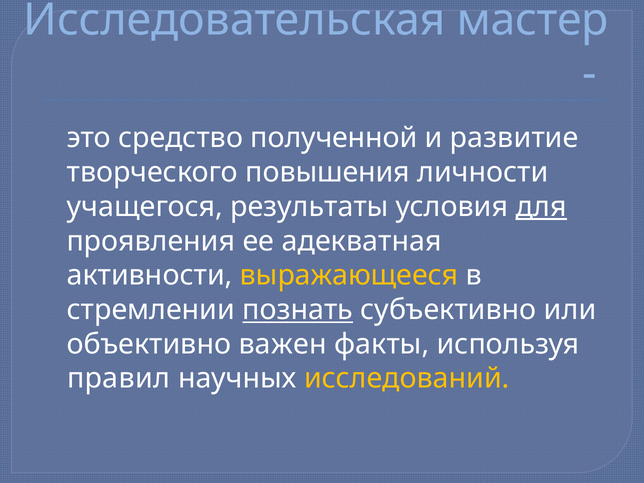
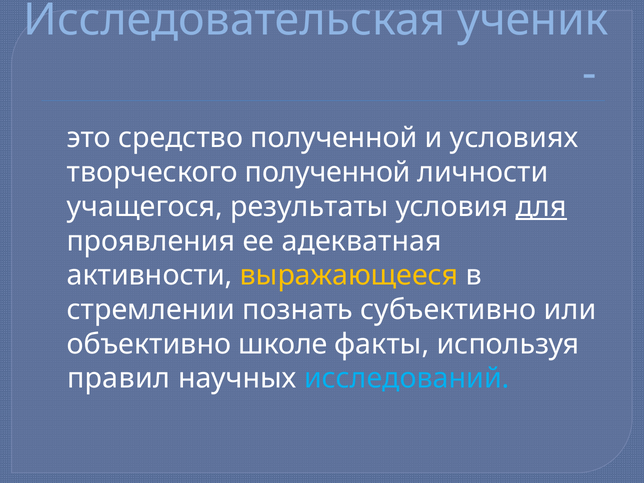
мастер: мастер -> ученик
развитие: развитие -> условиях
творческого повышения: повышения -> полученной
познать underline: present -> none
важен: важен -> школе
исследований colour: yellow -> light blue
